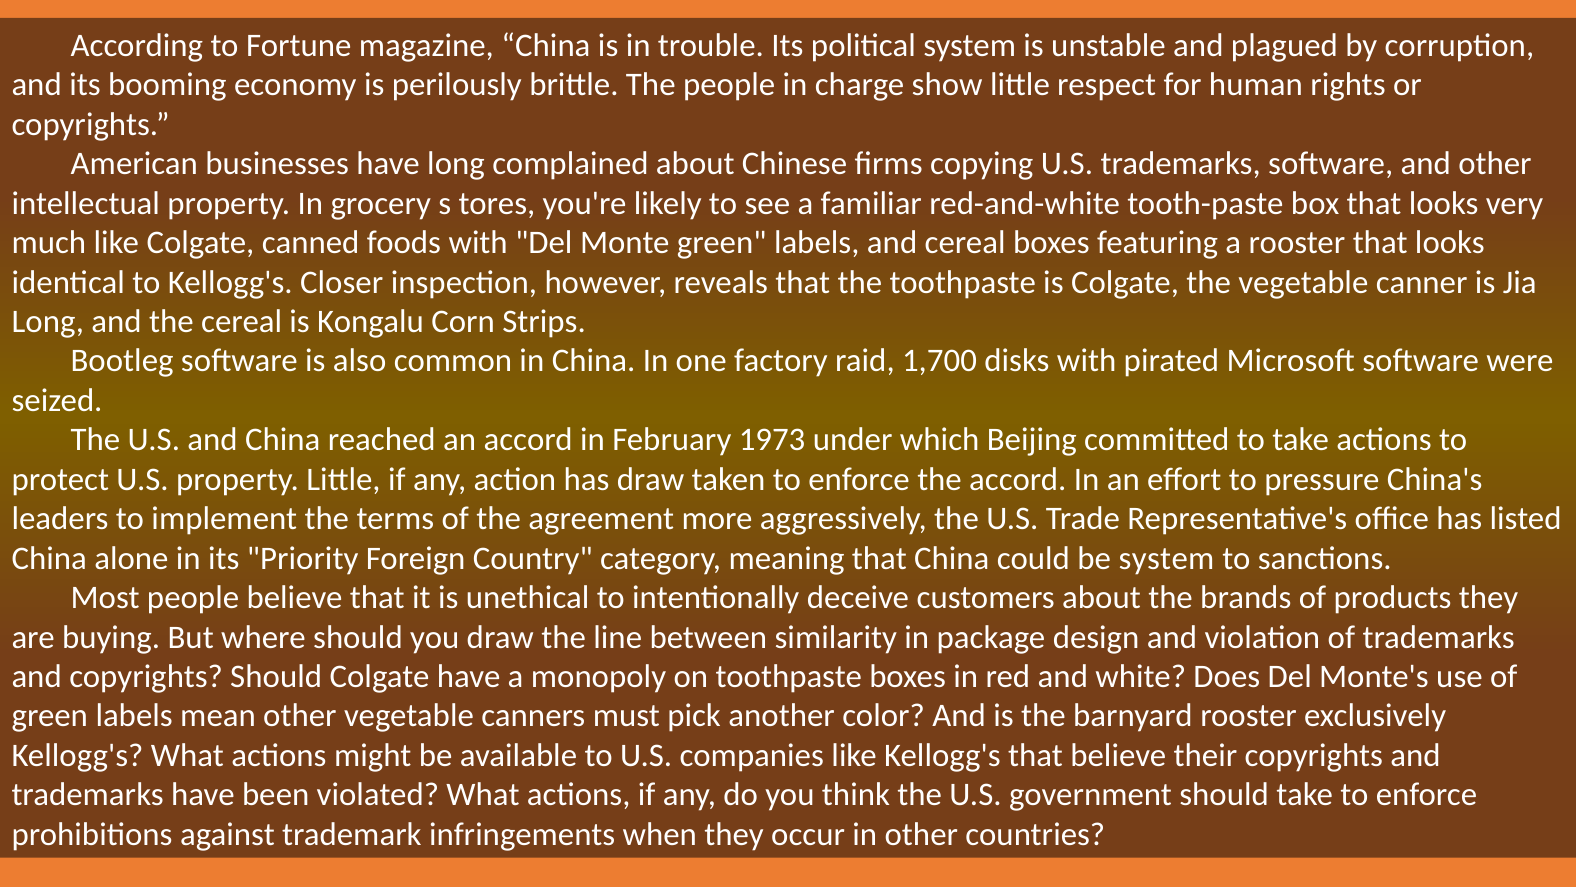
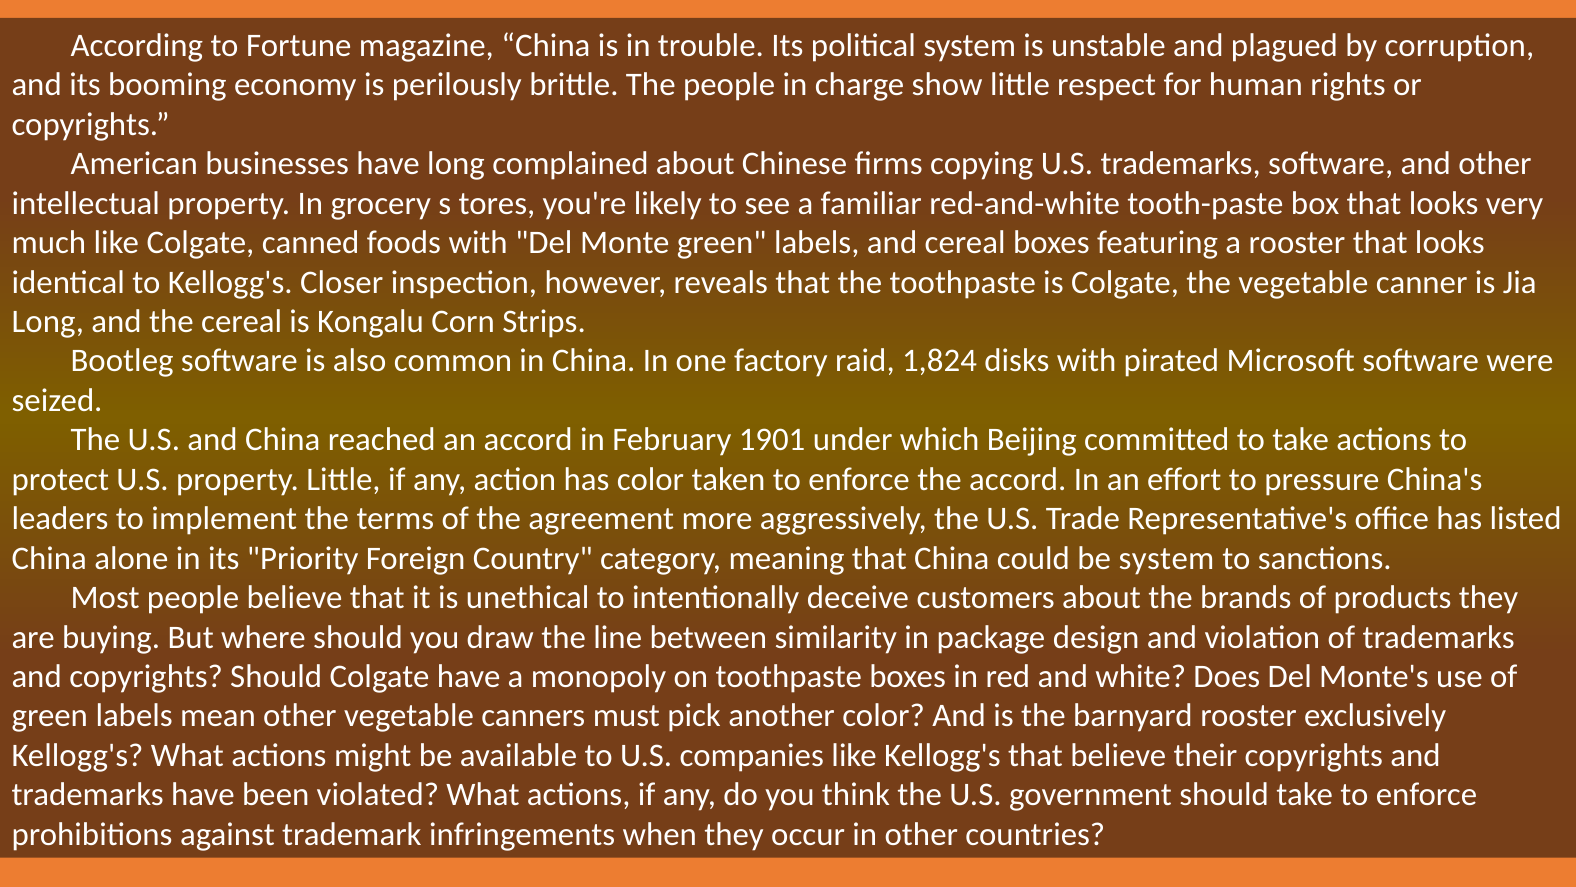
1,700: 1,700 -> 1,824
1973: 1973 -> 1901
has draw: draw -> color
